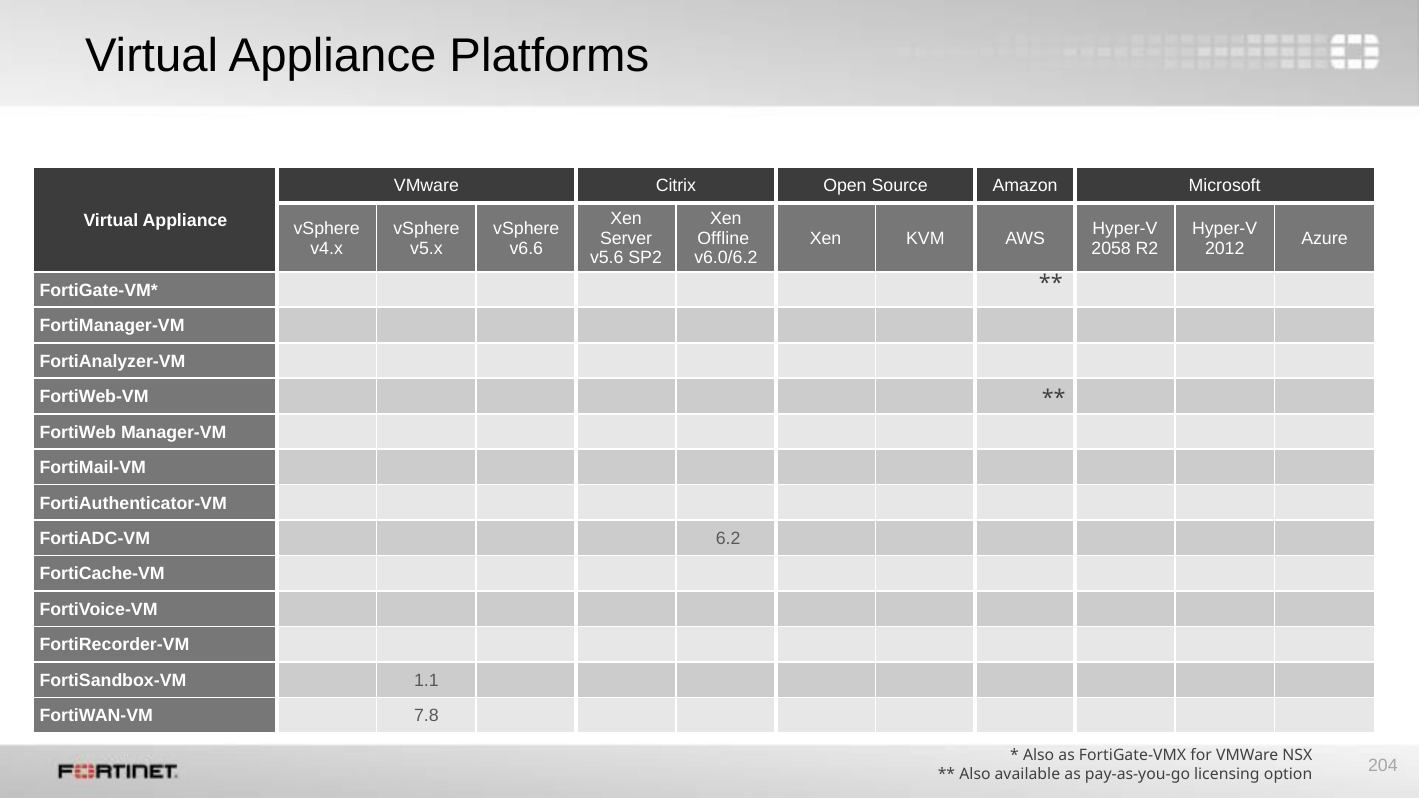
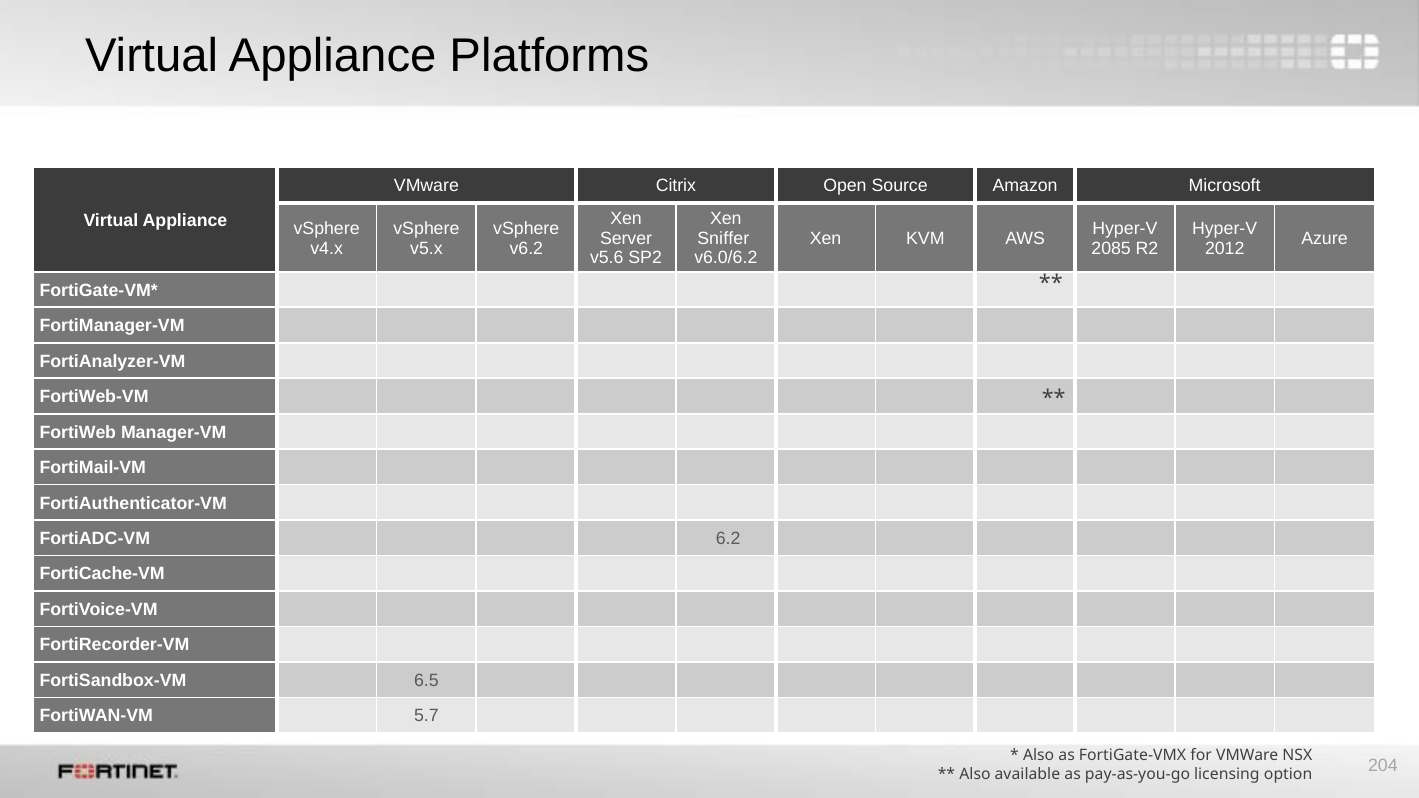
Offline: Offline -> Sniffer
v6.6: v6.6 -> v6.2
2058: 2058 -> 2085
1.1: 1.1 -> 6.5
7.8: 7.8 -> 5.7
